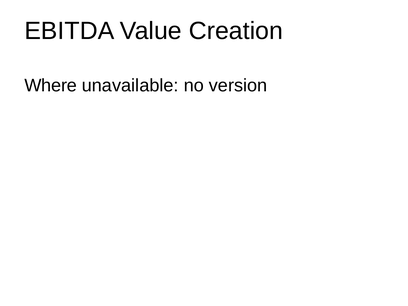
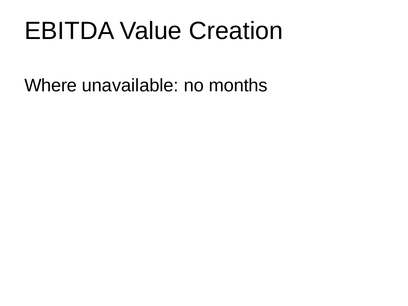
version: version -> months
